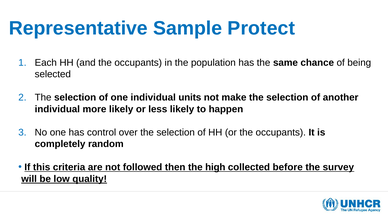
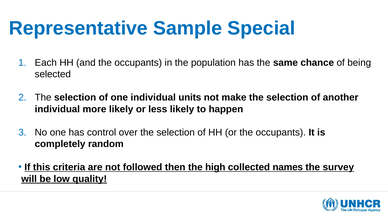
Protect: Protect -> Special
before: before -> names
